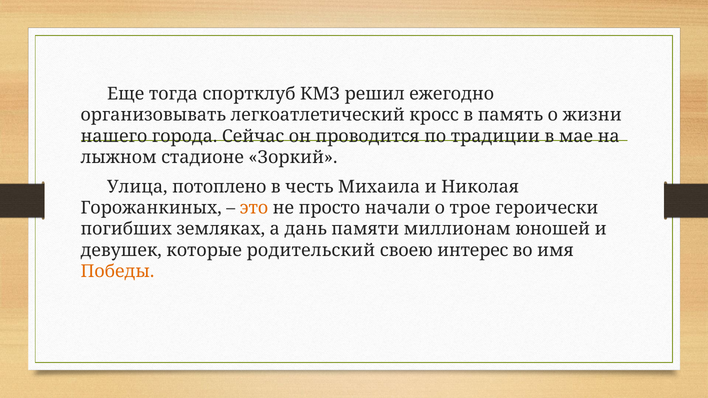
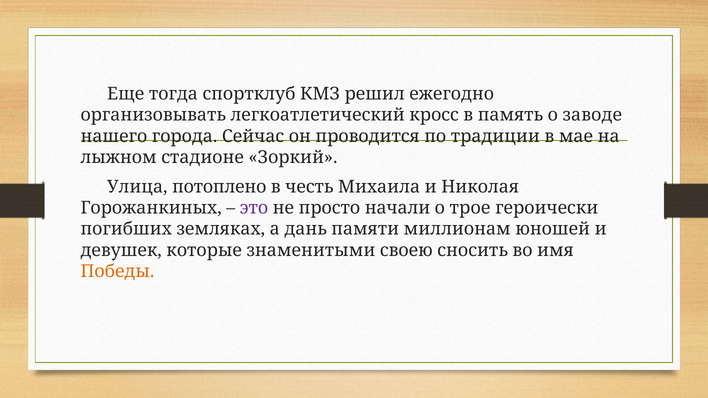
жизни: жизни -> заводе
это colour: orange -> purple
родительский: родительский -> знаменитыми
интерес: интерес -> сносить
